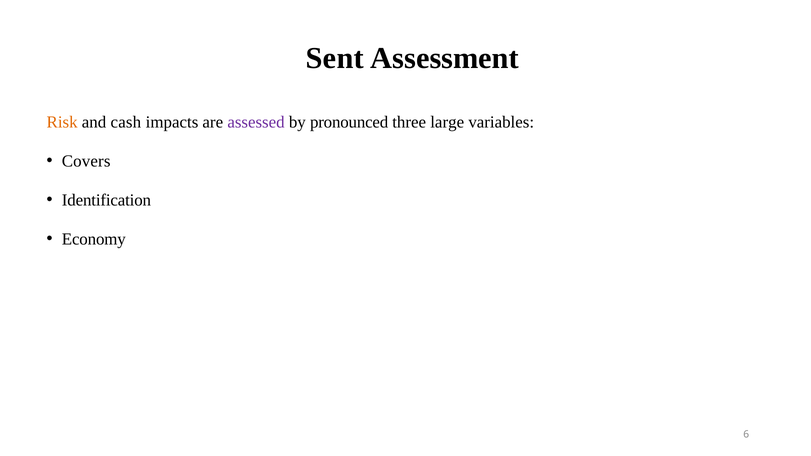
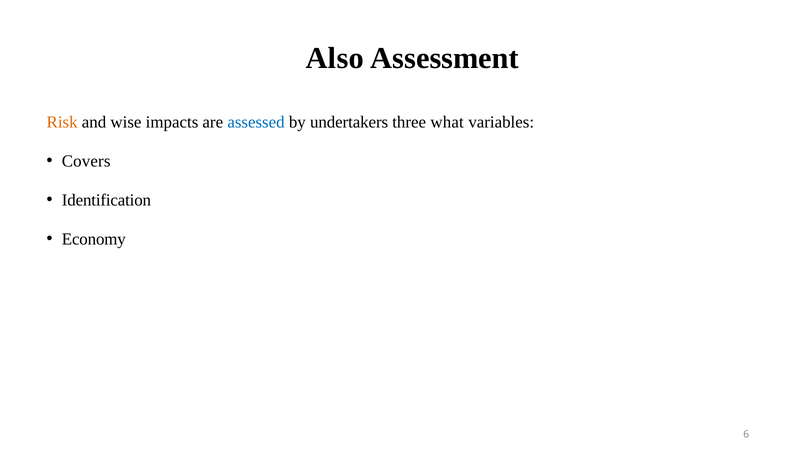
Sent: Sent -> Also
cash: cash -> wise
assessed colour: purple -> blue
pronounced: pronounced -> undertakers
large: large -> what
